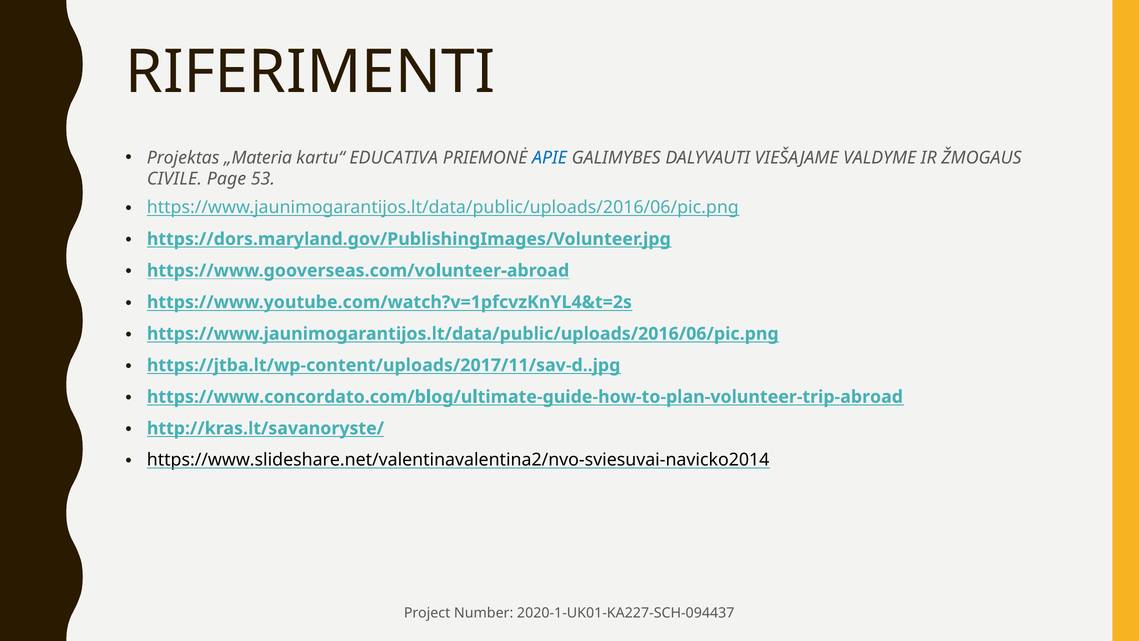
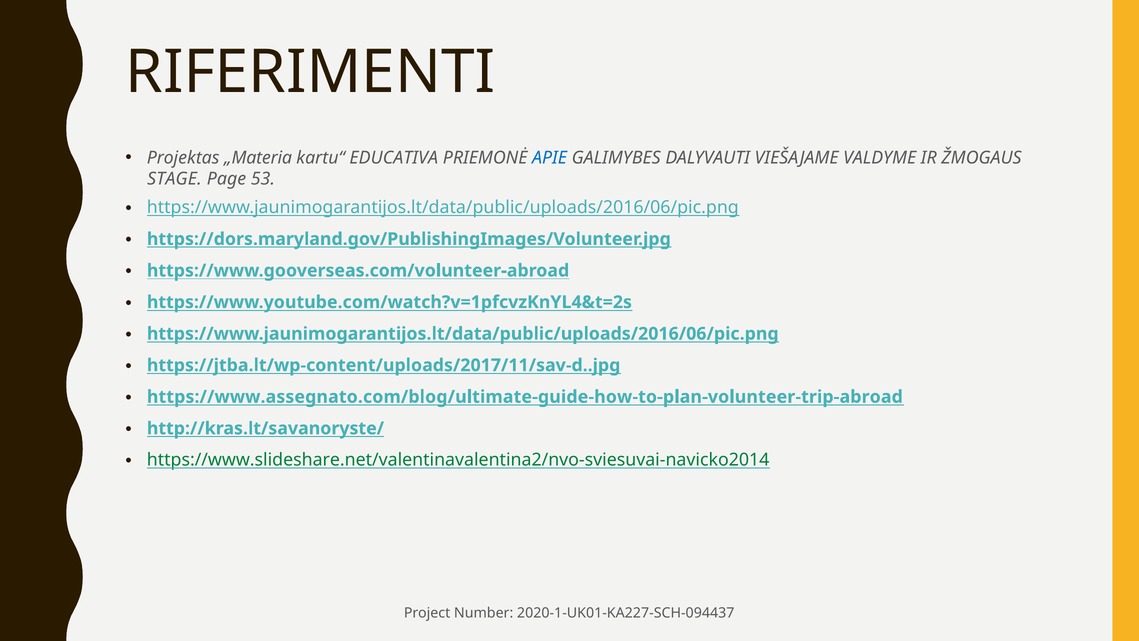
CIVILE: CIVILE -> STAGE
https://www.concordato.com/blog/ultimate-guide-how-to-plan-volunteer-trip-abroad: https://www.concordato.com/blog/ultimate-guide-how-to-plan-volunteer-trip-abroad -> https://www.assegnato.com/blog/ultimate-guide-how-to-plan-volunteer-trip-abroad
https://www.slideshare.net/valentinavalentina2/nvo-sviesuvai-navicko2014 colour: black -> green
